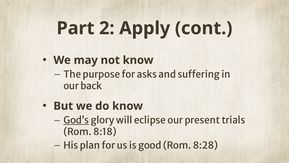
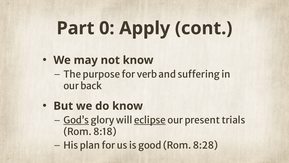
2: 2 -> 0
asks: asks -> verb
eclipse underline: none -> present
